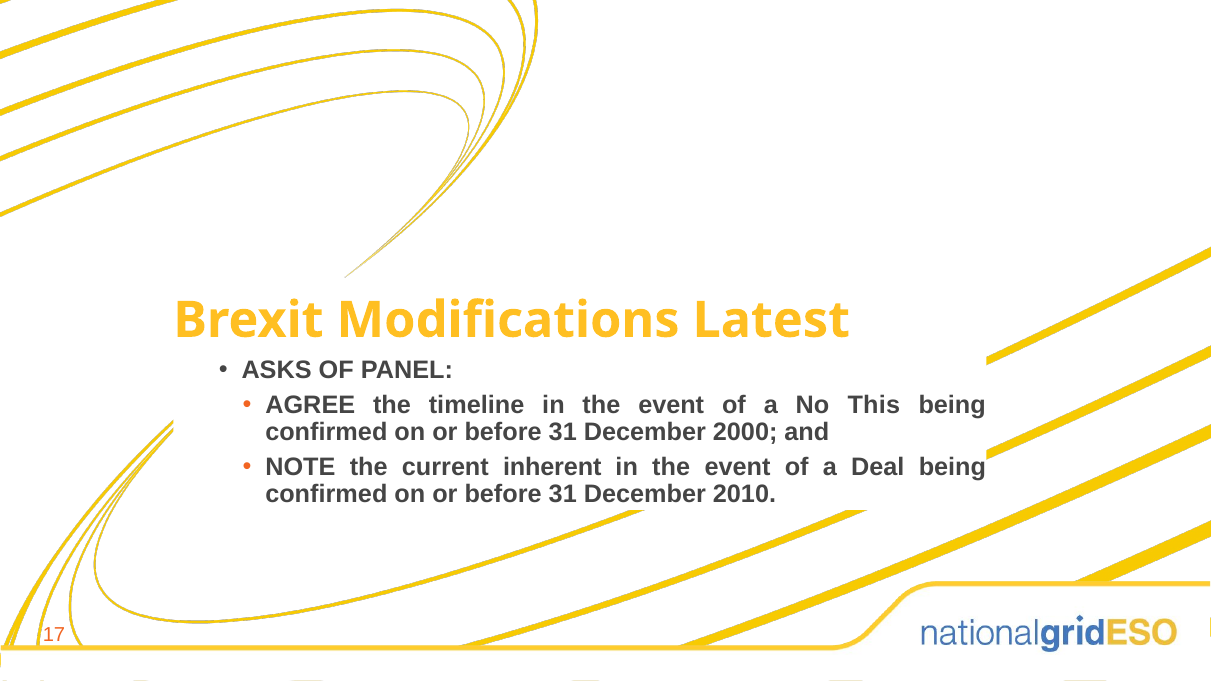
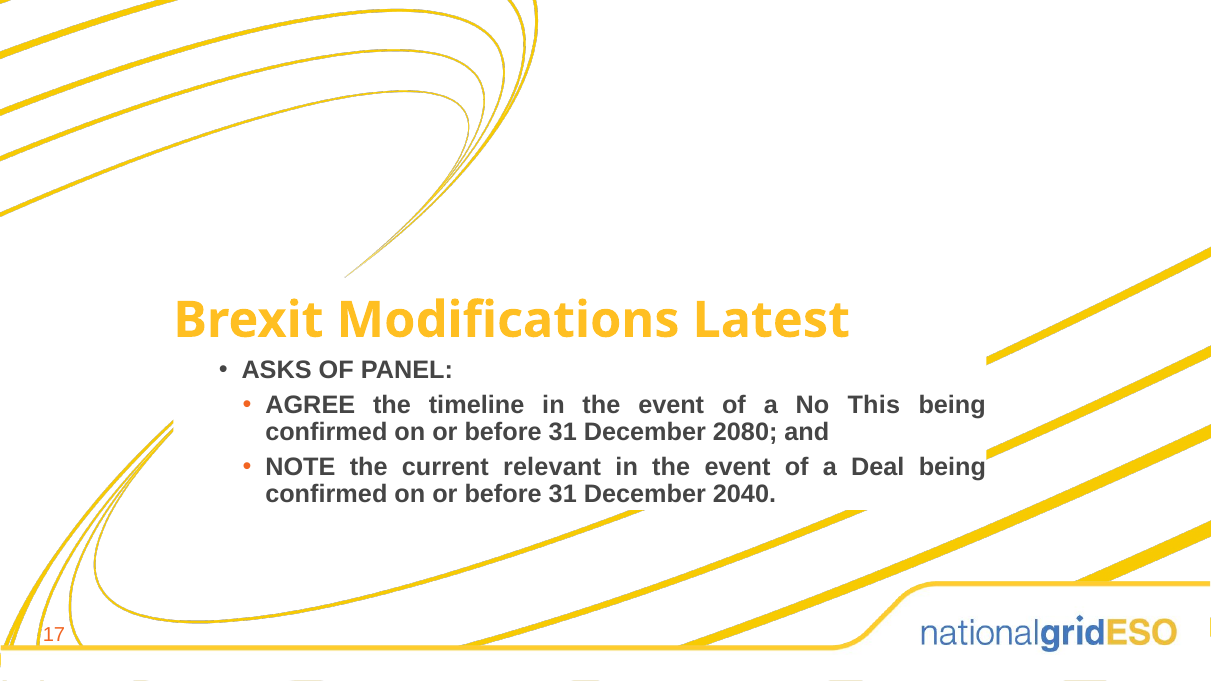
2000: 2000 -> 2080
inherent: inherent -> relevant
2010: 2010 -> 2040
